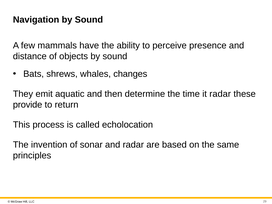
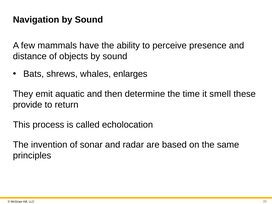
changes: changes -> enlarges
it radar: radar -> smell
